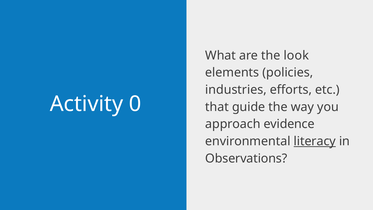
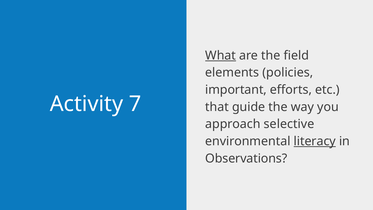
What underline: none -> present
look: look -> field
industries: industries -> important
0: 0 -> 7
evidence: evidence -> selective
